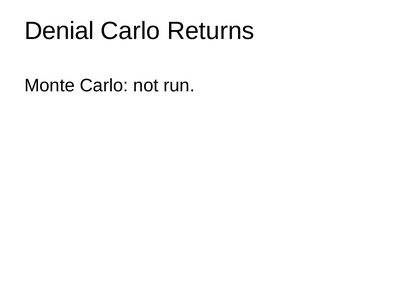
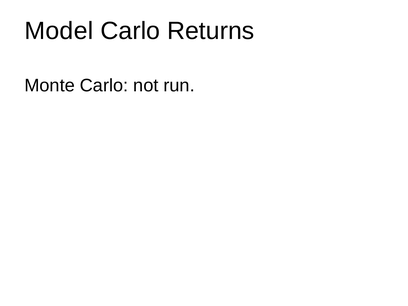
Denial: Denial -> Model
